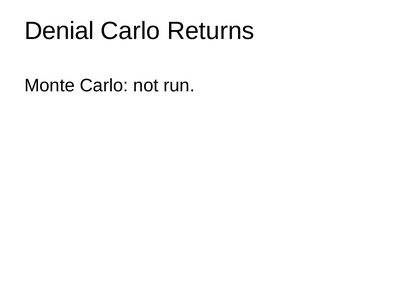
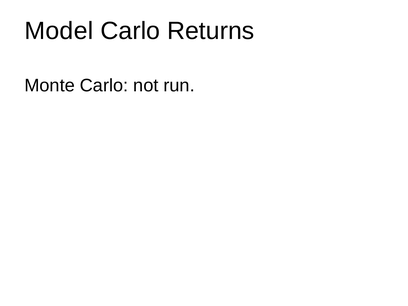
Denial: Denial -> Model
